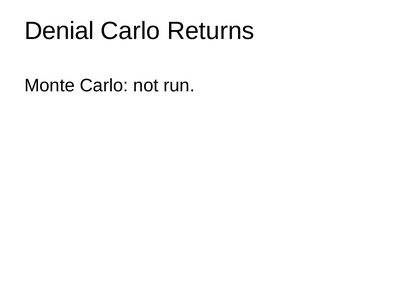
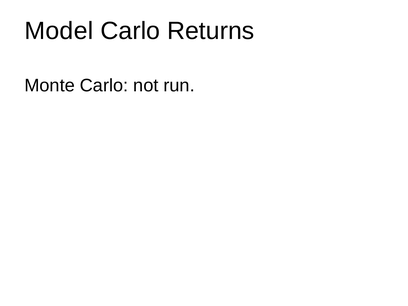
Denial: Denial -> Model
